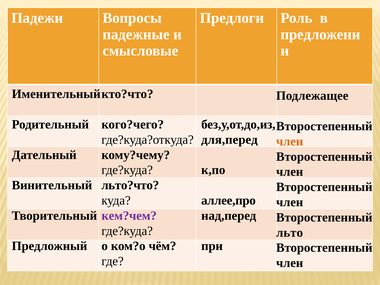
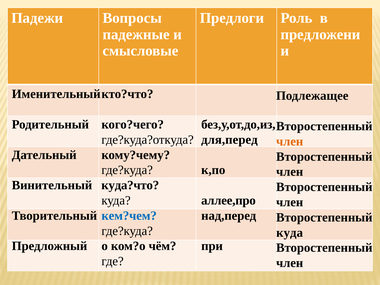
льто?что: льто?что -> куда?что
кем?чем colour: purple -> blue
льто at (290, 233): льто -> куда
